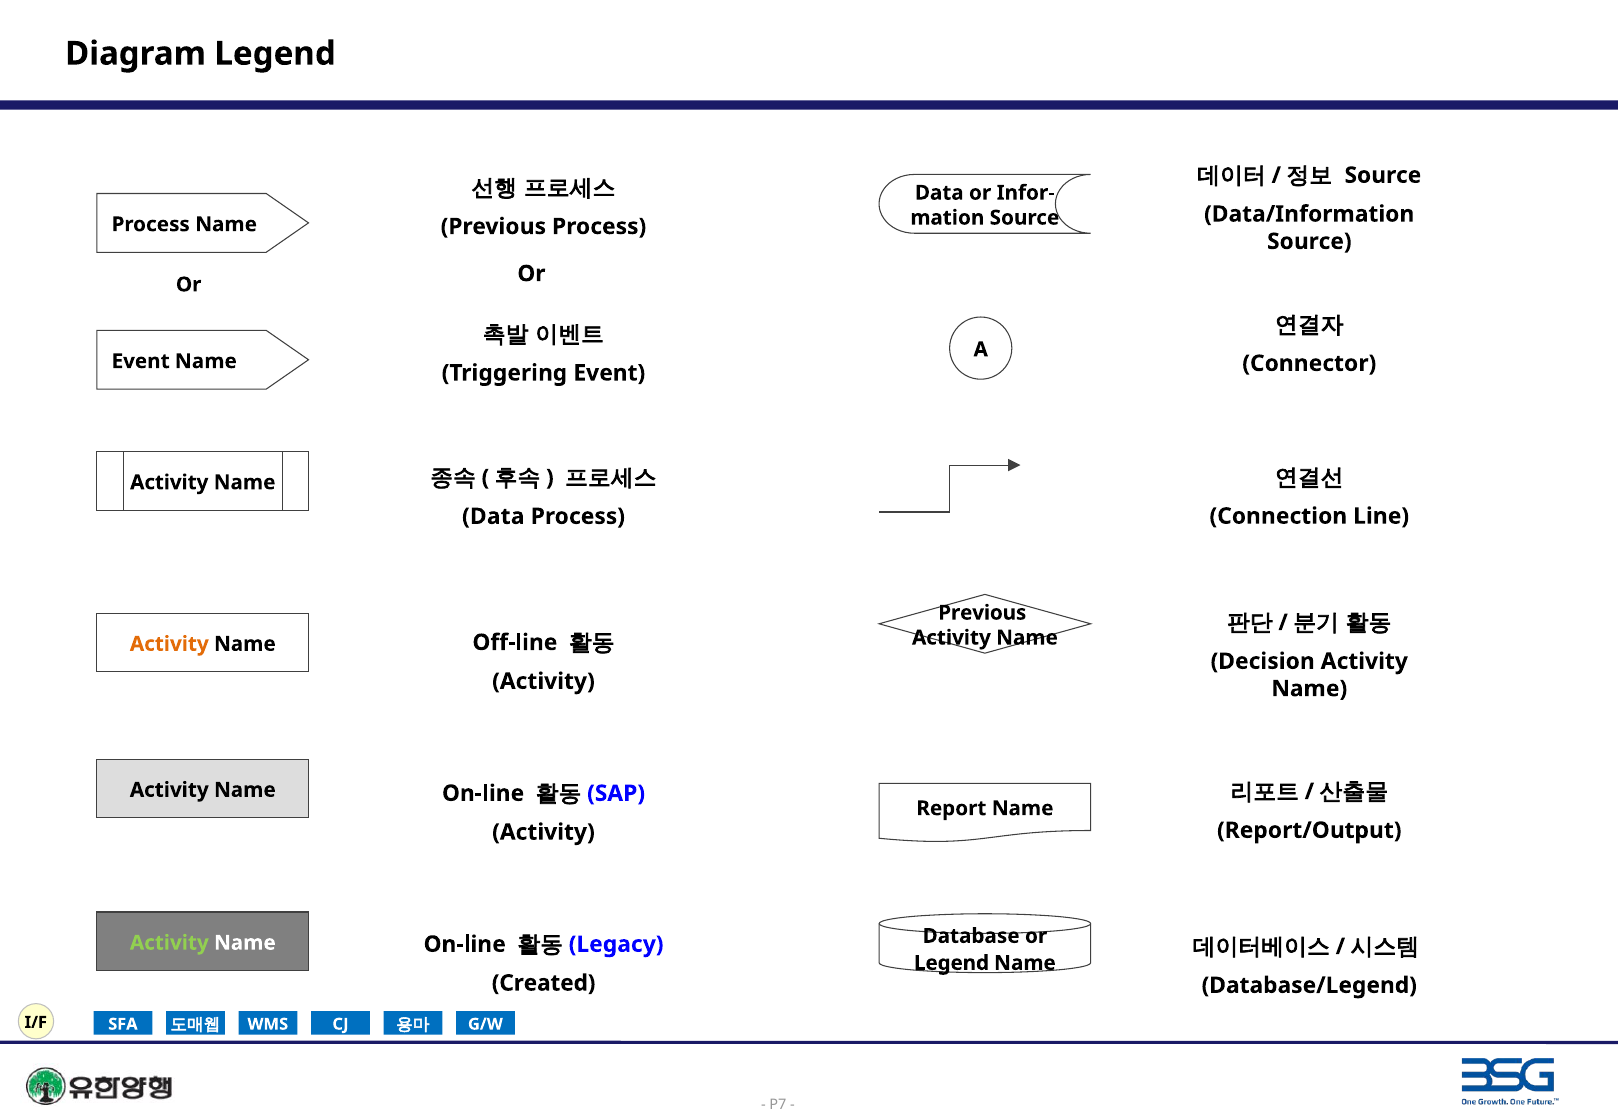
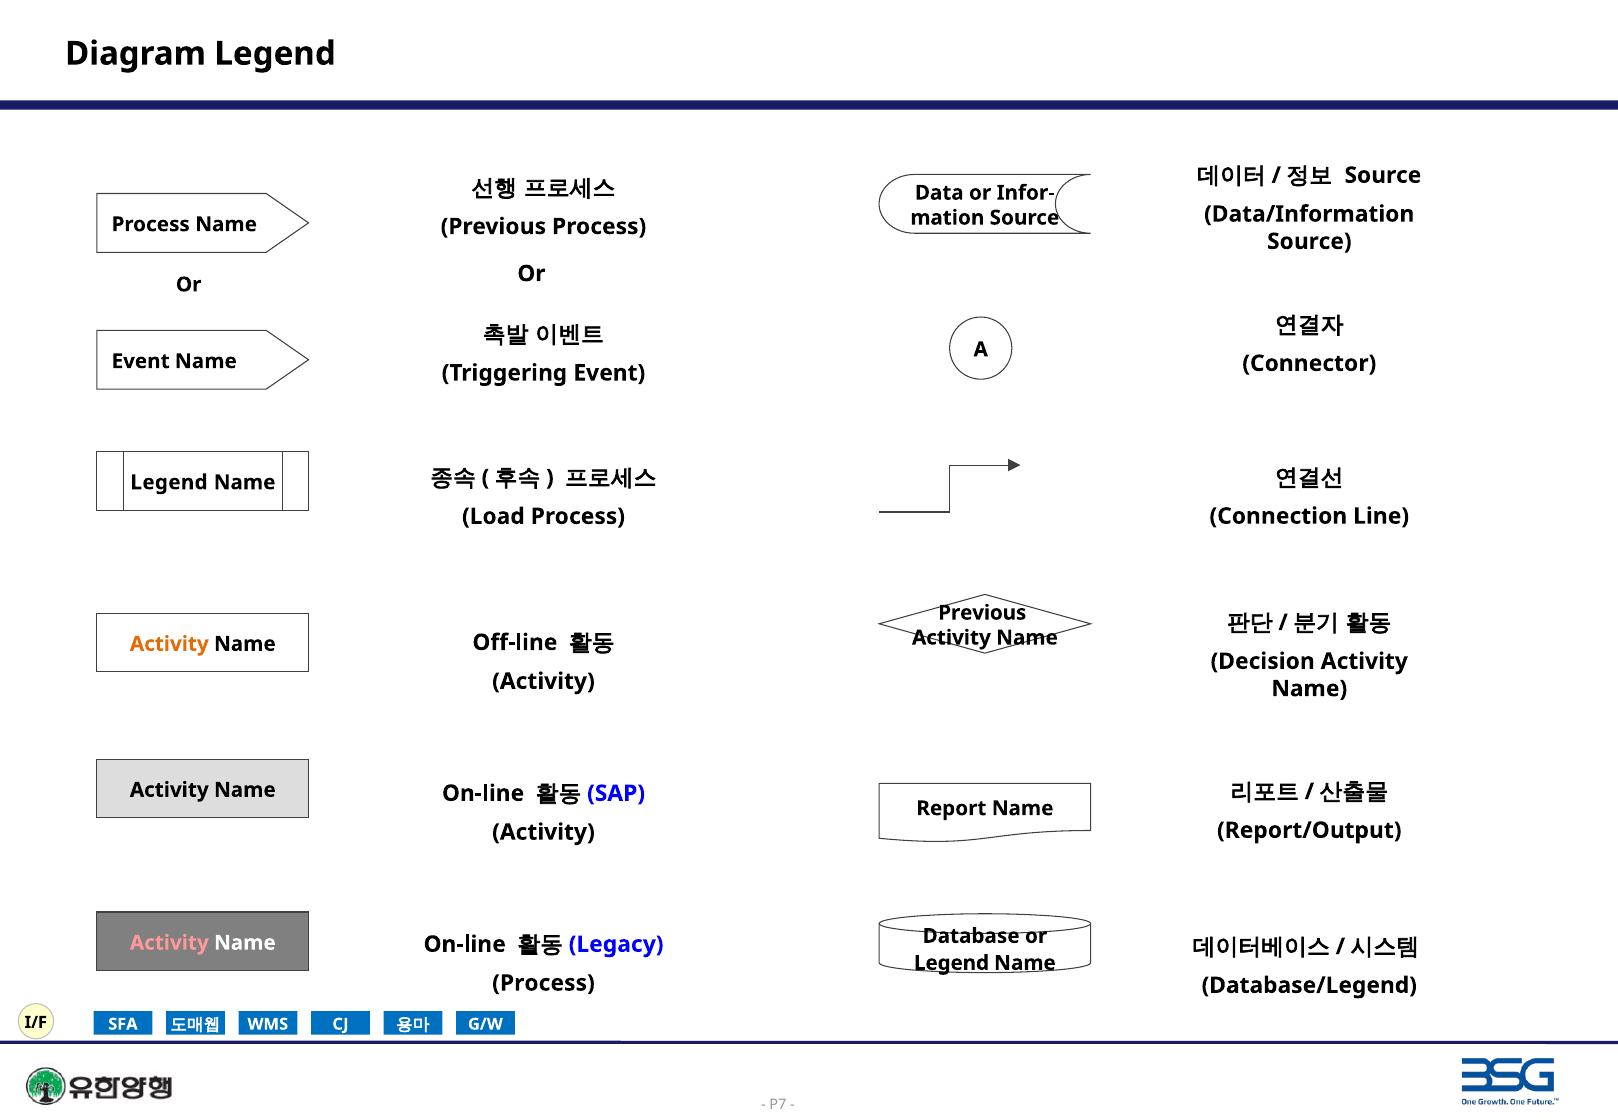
Activity at (169, 483): Activity -> Legend
Data at (493, 517): Data -> Load
Activity at (169, 943) colour: light green -> pink
Created at (544, 983): Created -> Process
